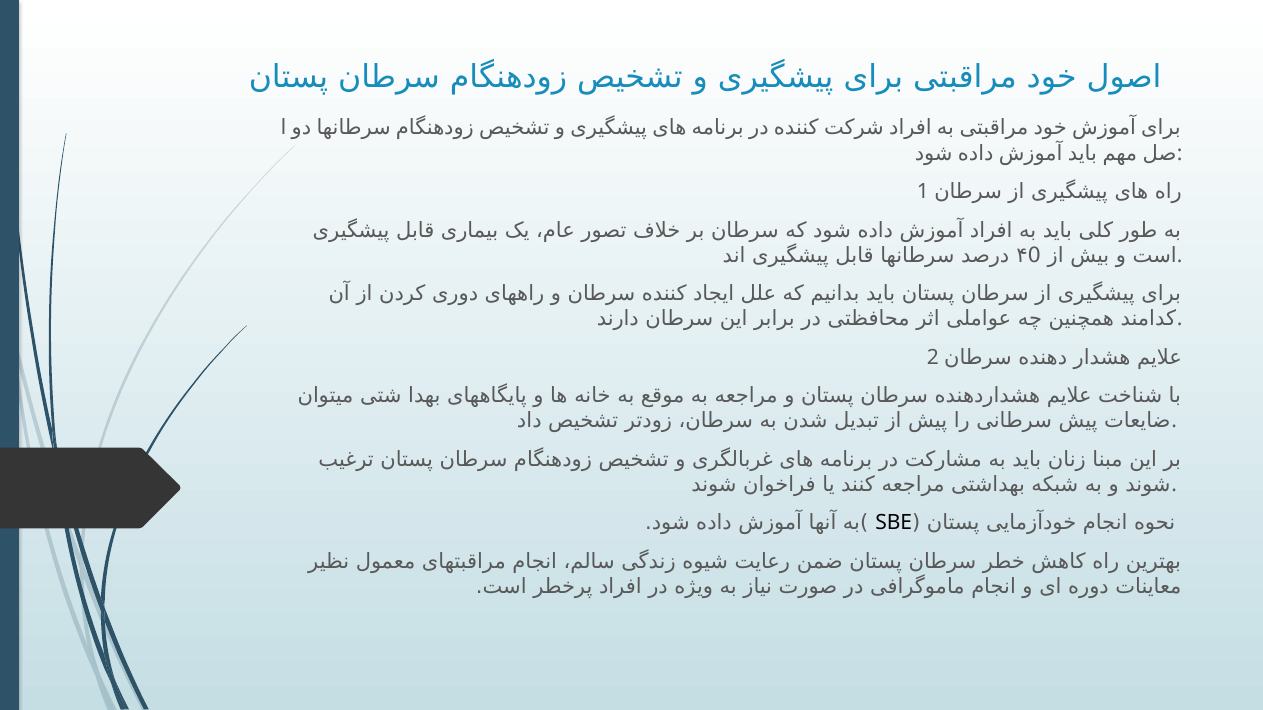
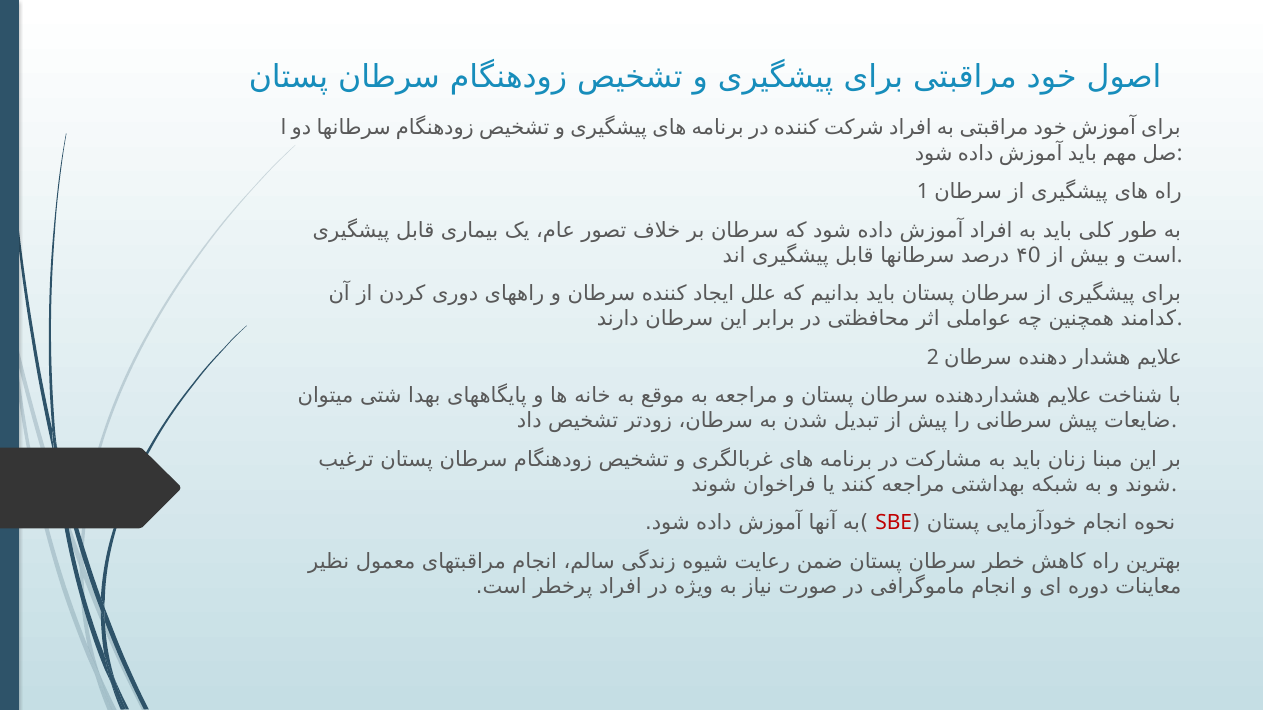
SBE colour: black -> red
